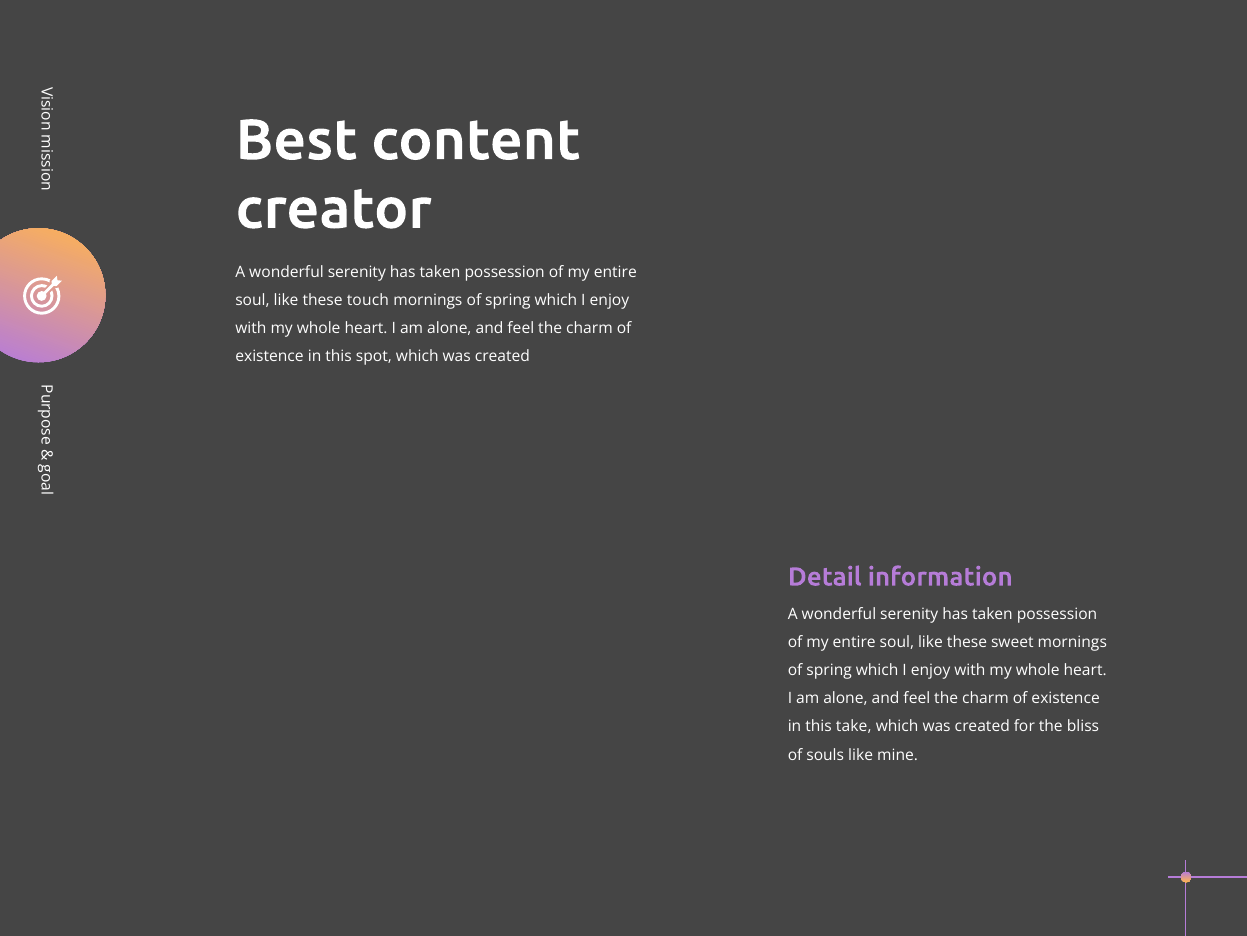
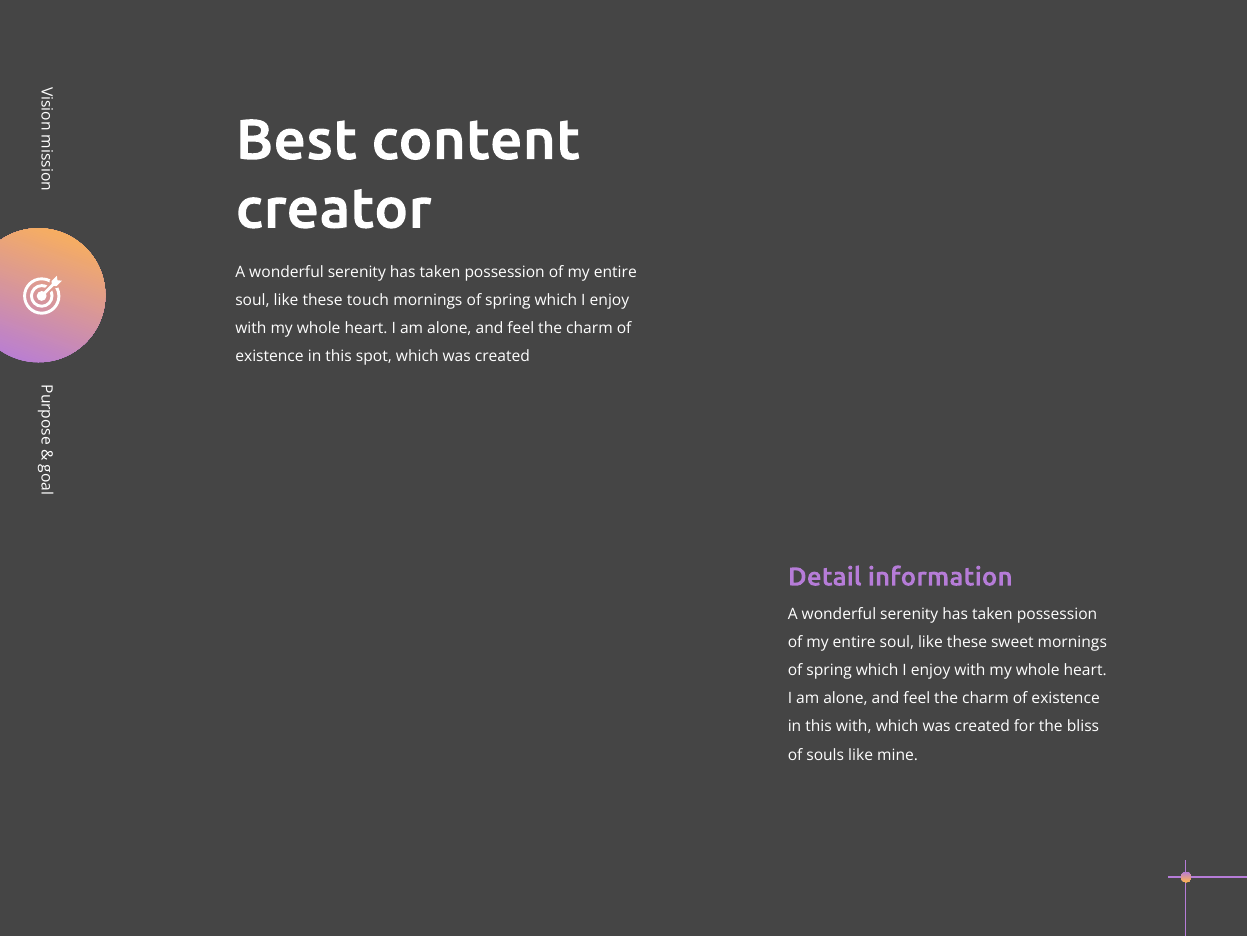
this take: take -> with
